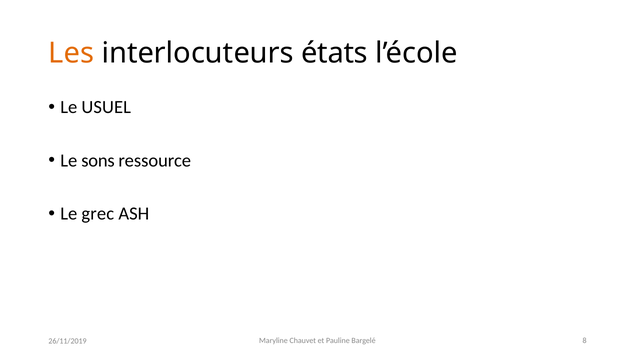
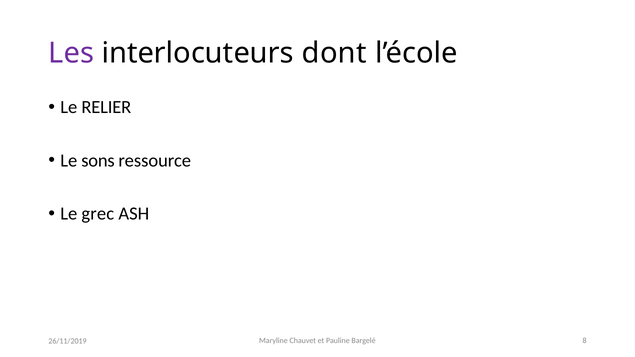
Les colour: orange -> purple
états: états -> dont
USUEL: USUEL -> RELIER
